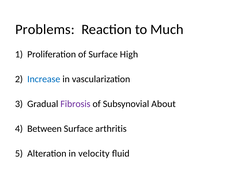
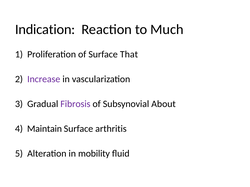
Problems: Problems -> Indication
High: High -> That
Increase colour: blue -> purple
Between: Between -> Maintain
velocity: velocity -> mobility
